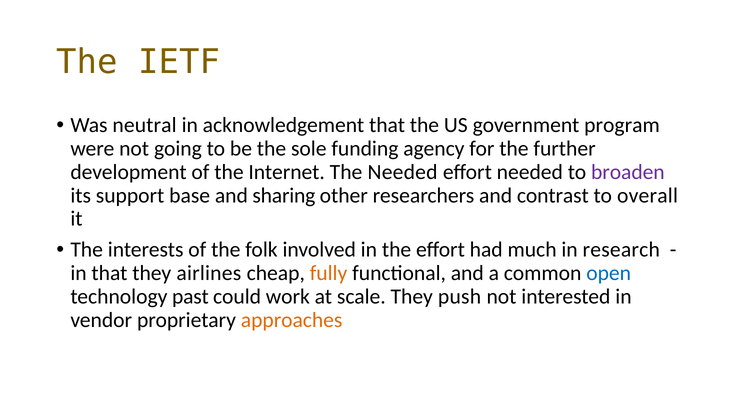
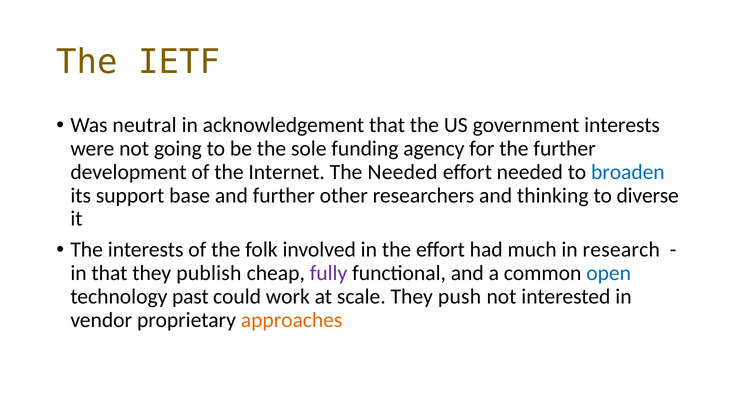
government program: program -> interests
broaden colour: purple -> blue
and sharing: sharing -> further
contrast: contrast -> thinking
overall: overall -> diverse
airlines: airlines -> publish
fully colour: orange -> purple
